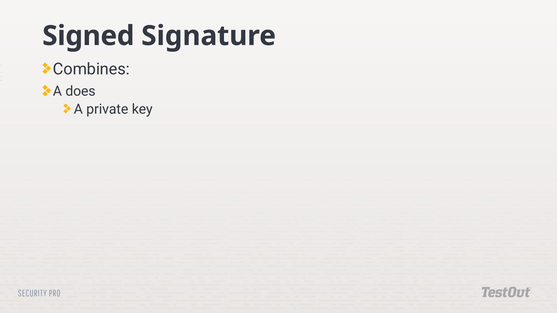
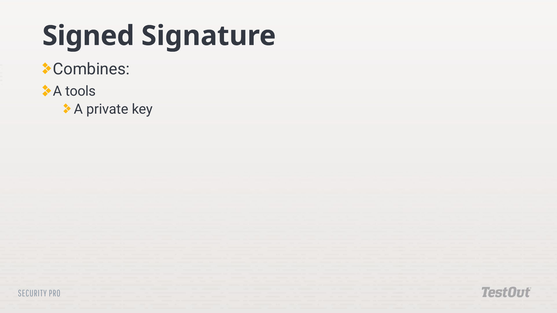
does: does -> tools
